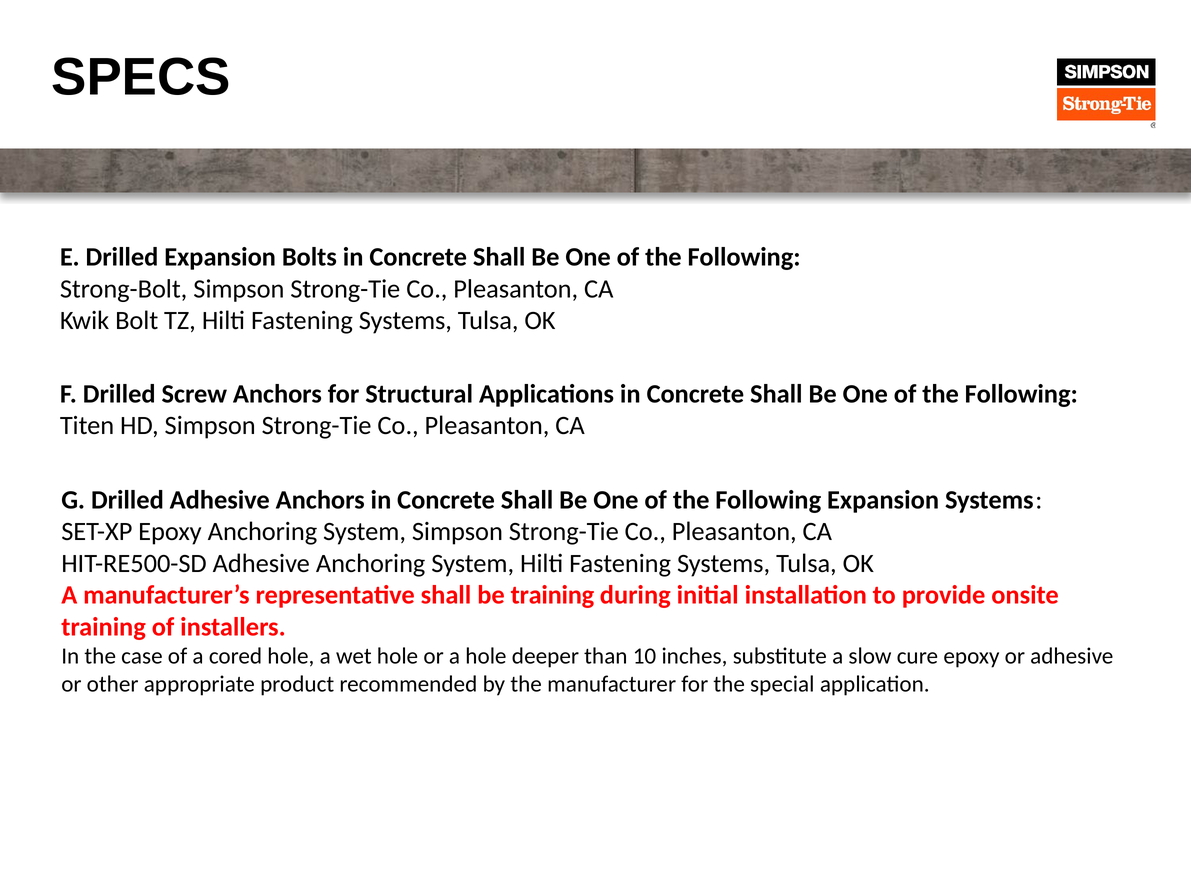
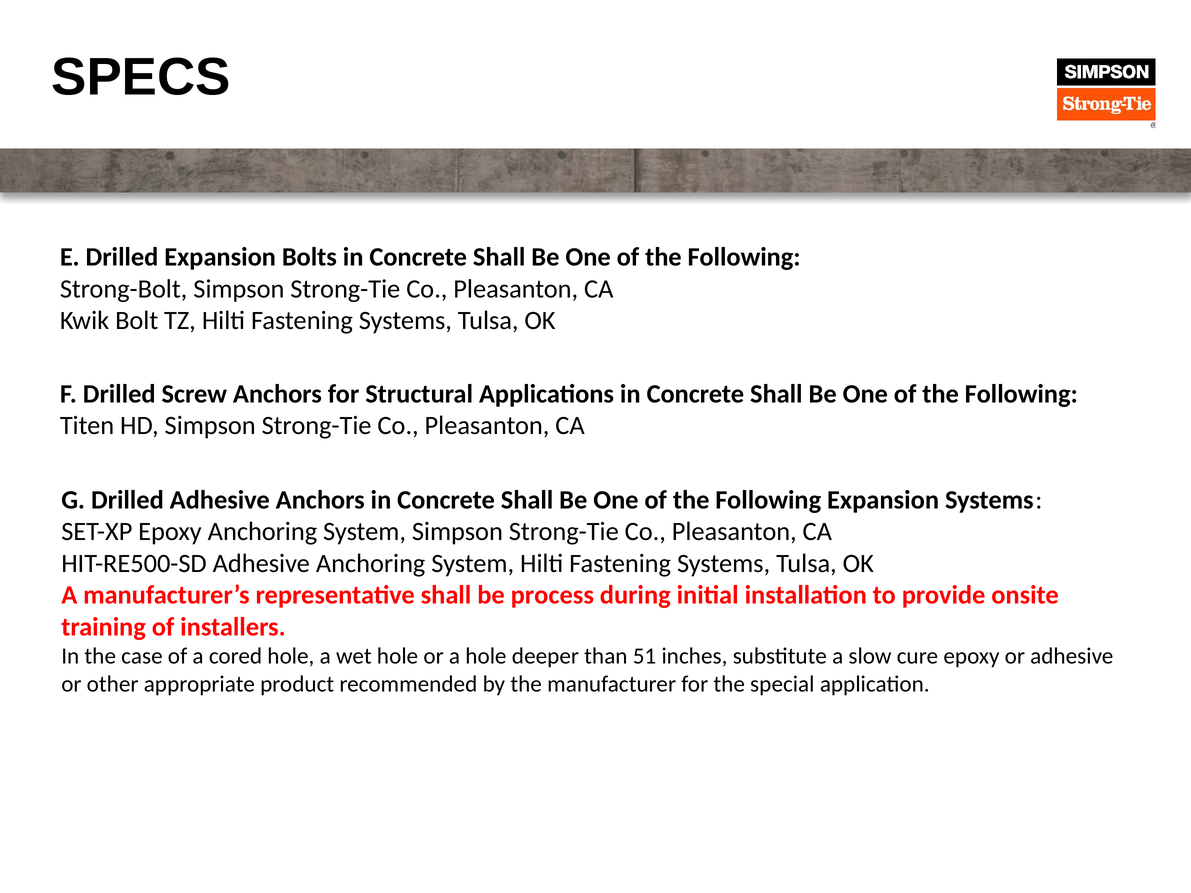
be training: training -> process
10: 10 -> 51
